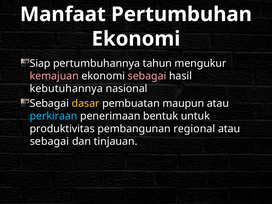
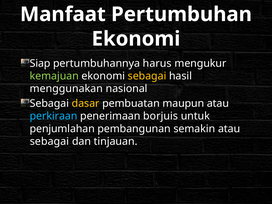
tahun: tahun -> harus
kemajuan colour: pink -> light green
sebagai at (147, 76) colour: pink -> yellow
kebutuhannya: kebutuhannya -> menggunakan
bentuk: bentuk -> borjuis
produktivitas: produktivitas -> penjumlahan
regional: regional -> semakin
